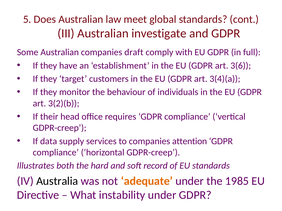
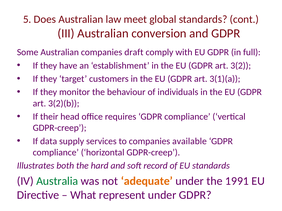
investigate: investigate -> conversion
3(6: 3(6 -> 3(2
3(4)(a: 3(4)(a -> 3(1)(a
attention: attention -> available
Australia colour: black -> green
1985: 1985 -> 1991
instability: instability -> represent
